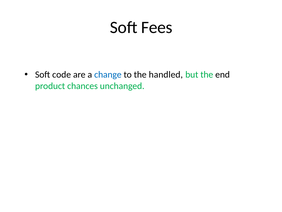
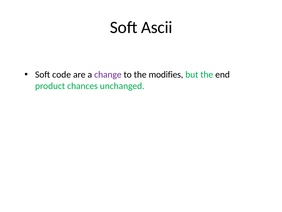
Fees: Fees -> Ascii
change colour: blue -> purple
handled: handled -> modifies
